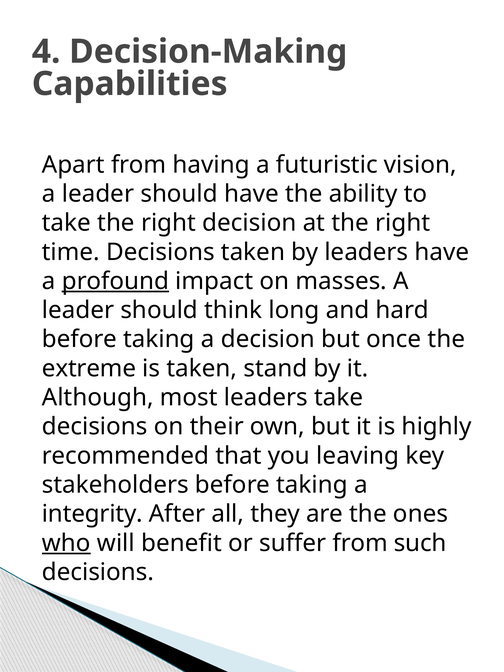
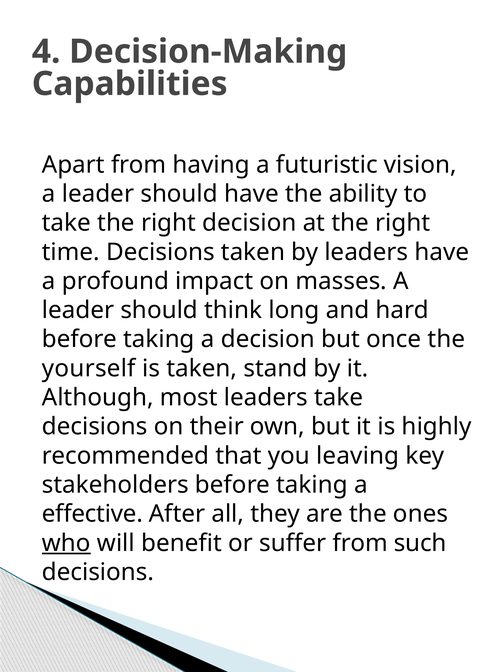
profound underline: present -> none
extreme: extreme -> yourself
integrity: integrity -> effective
